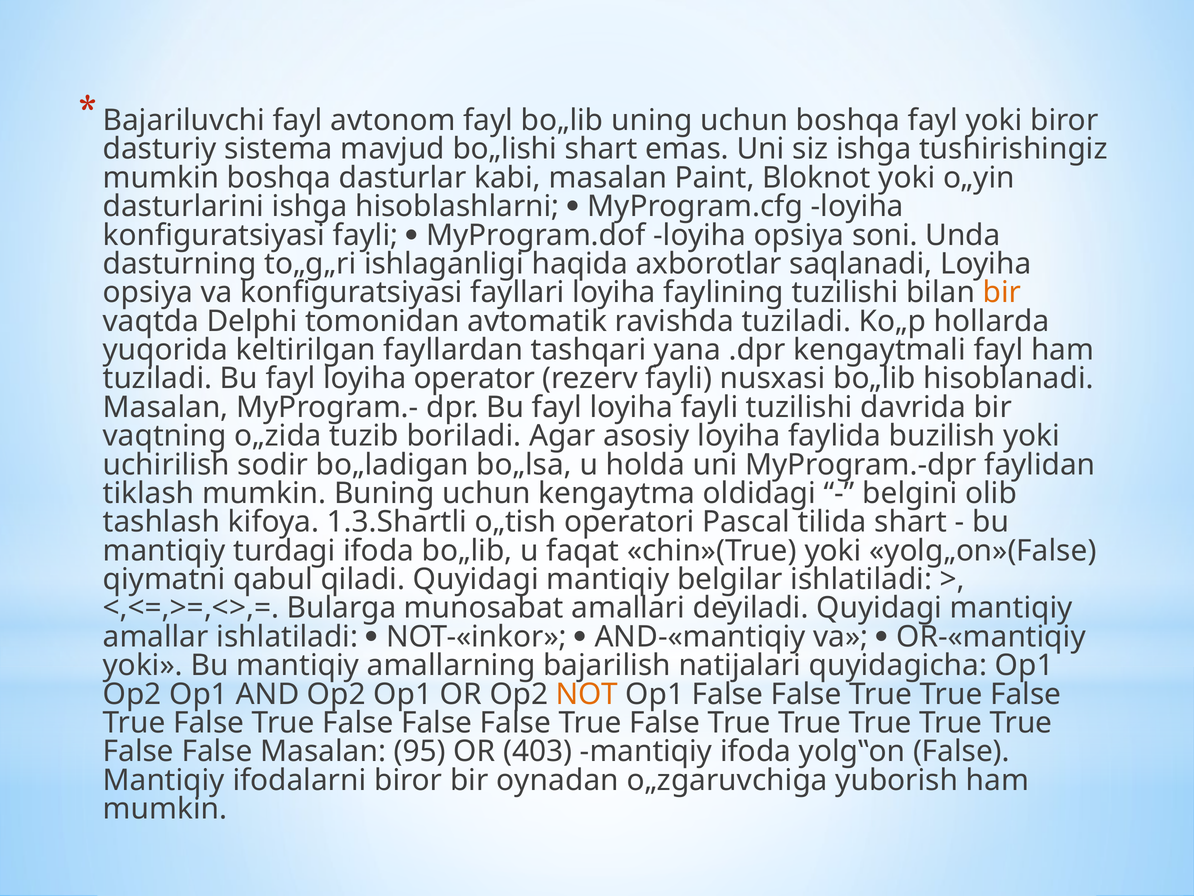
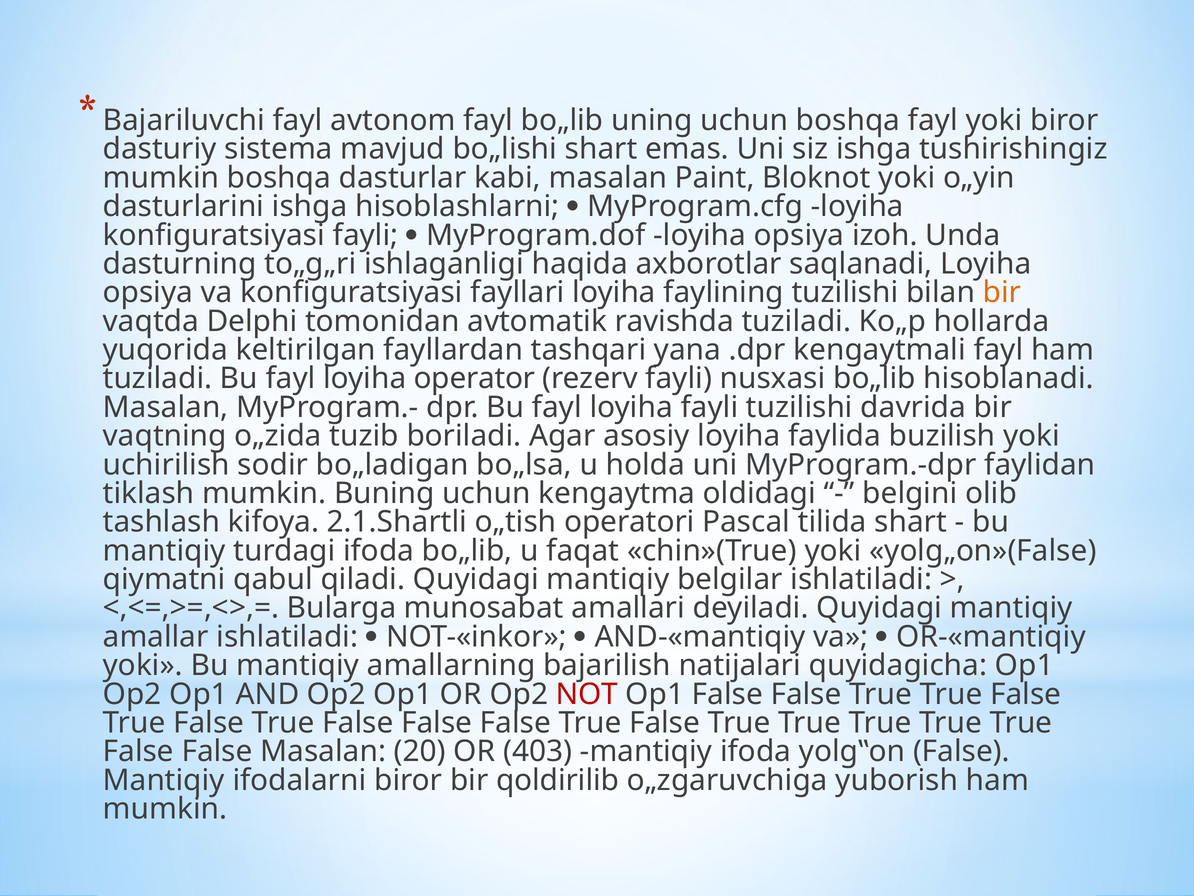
soni: soni -> izoh
1.3.Shartli: 1.3.Shartli -> 2.1.Shartli
NOT colour: orange -> red
95: 95 -> 20
oynadan: oynadan -> qoldirilib
